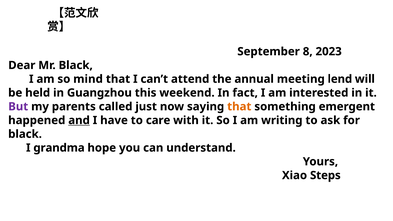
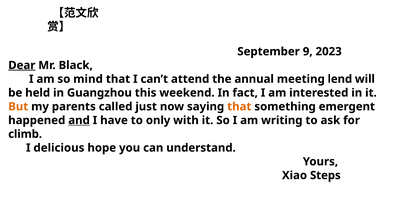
8: 8 -> 9
Dear underline: none -> present
But colour: purple -> orange
care: care -> only
black at (25, 134): black -> climb
grandma: grandma -> delicious
